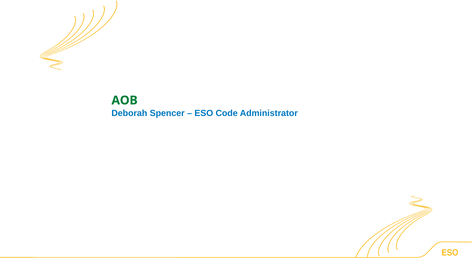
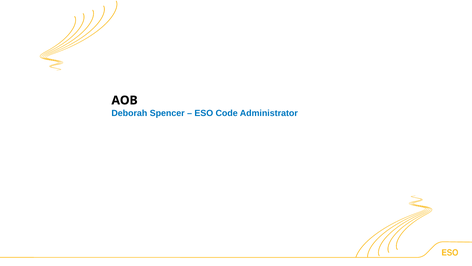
AOB colour: green -> black
